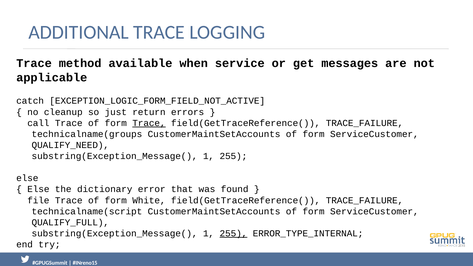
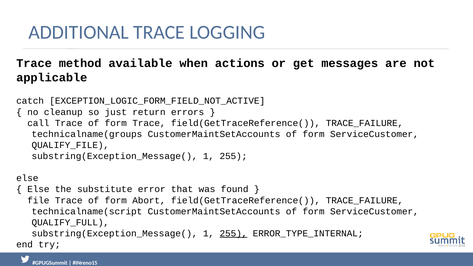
service: service -> actions
Trace at (149, 123) underline: present -> none
QUALIFY_NEED: QUALIFY_NEED -> QUALIFY_FILE
dictionary: dictionary -> substitute
White: White -> Abort
